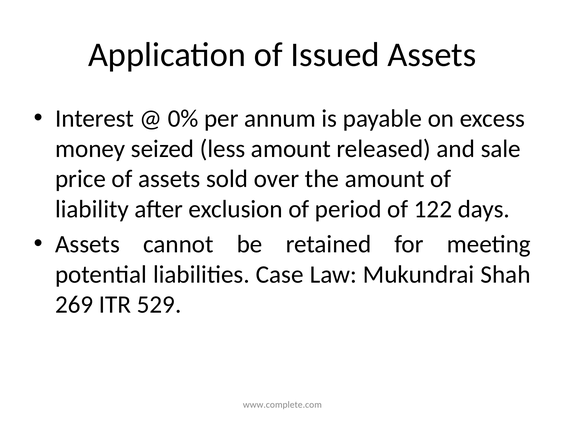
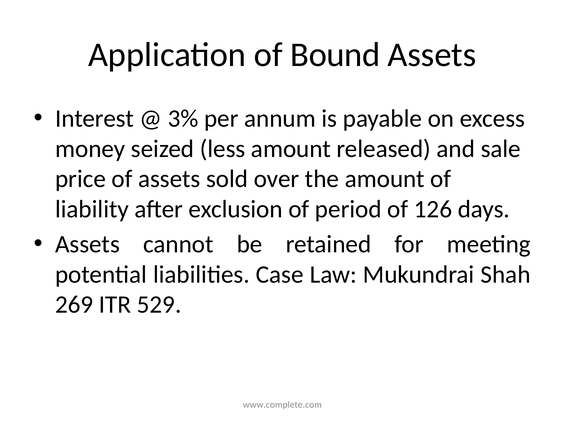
Issued: Issued -> Bound
0%: 0% -> 3%
122: 122 -> 126
